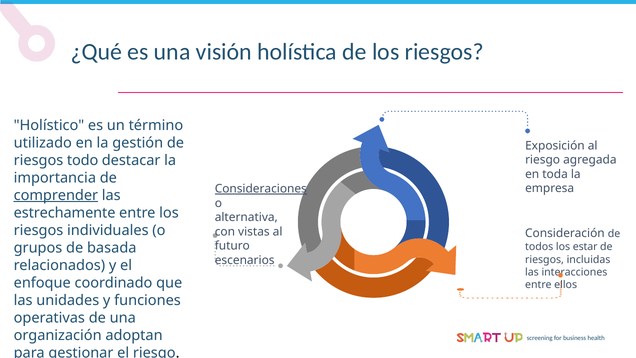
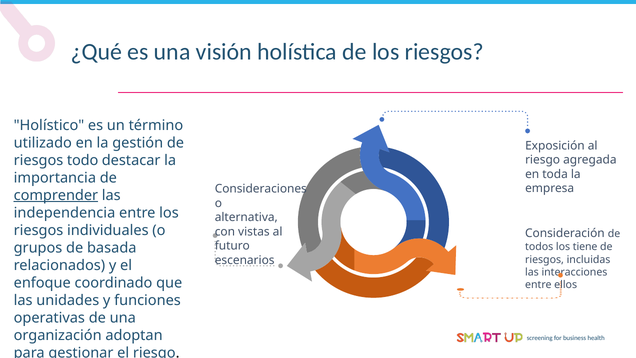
Consideraciones underline: present -> none
estrechamente: estrechamente -> independencia
estar: estar -> tiene
